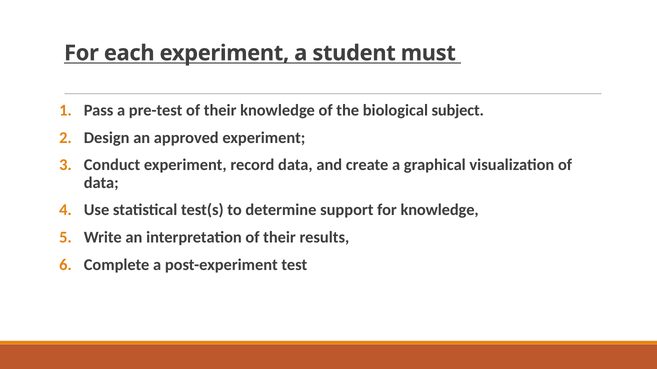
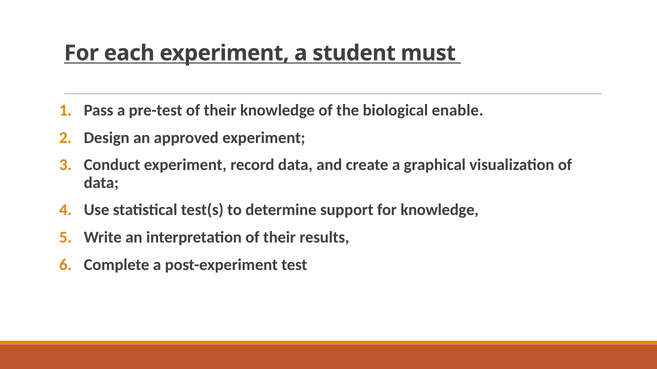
subject: subject -> enable
